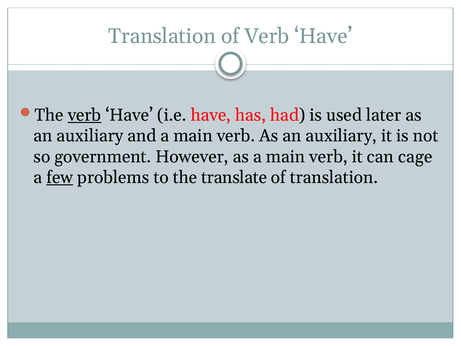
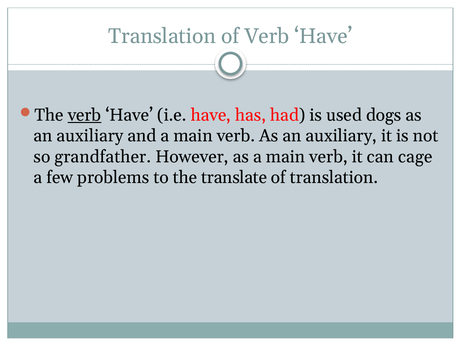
later: later -> dogs
government: government -> grandfather
few underline: present -> none
